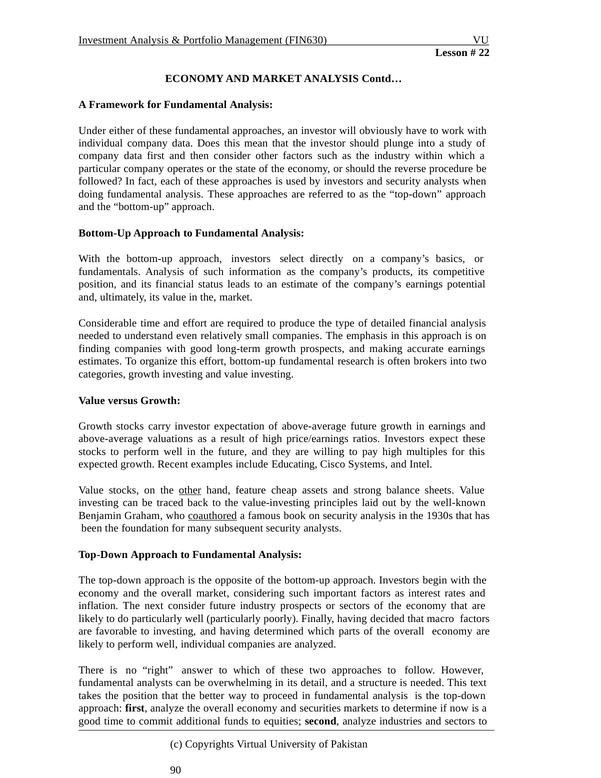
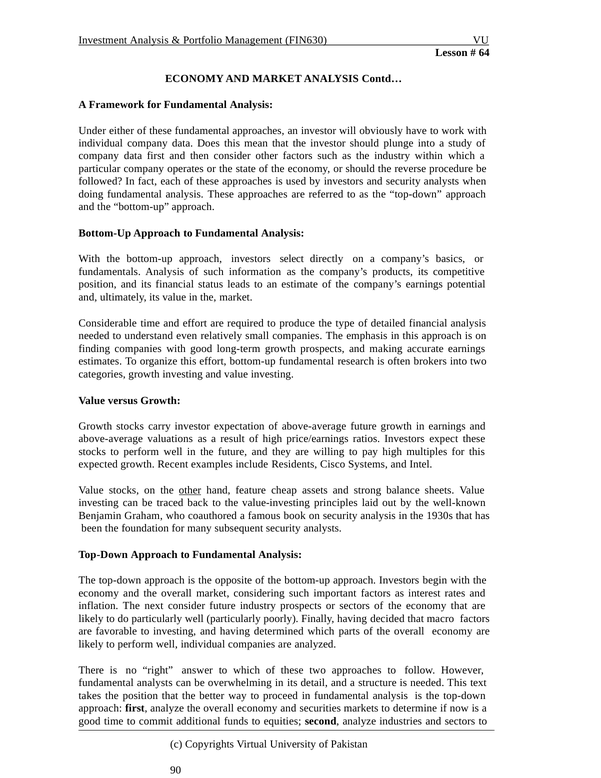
22: 22 -> 64
Educating: Educating -> Residents
coauthored underline: present -> none
